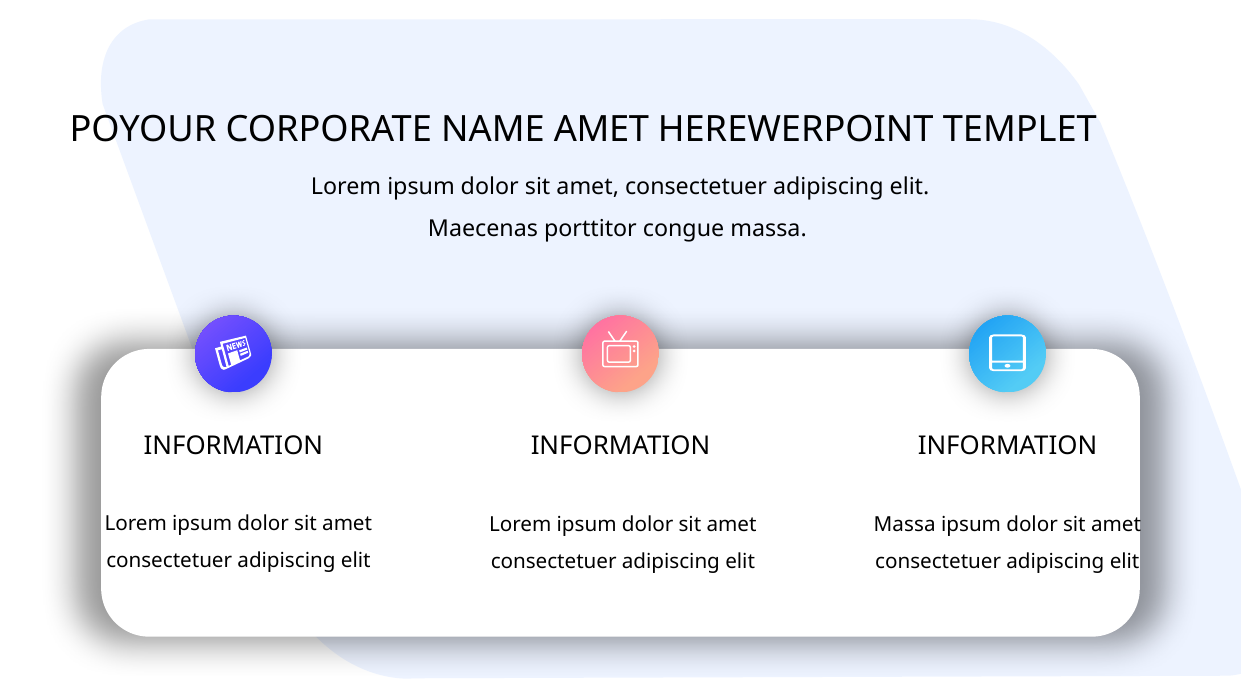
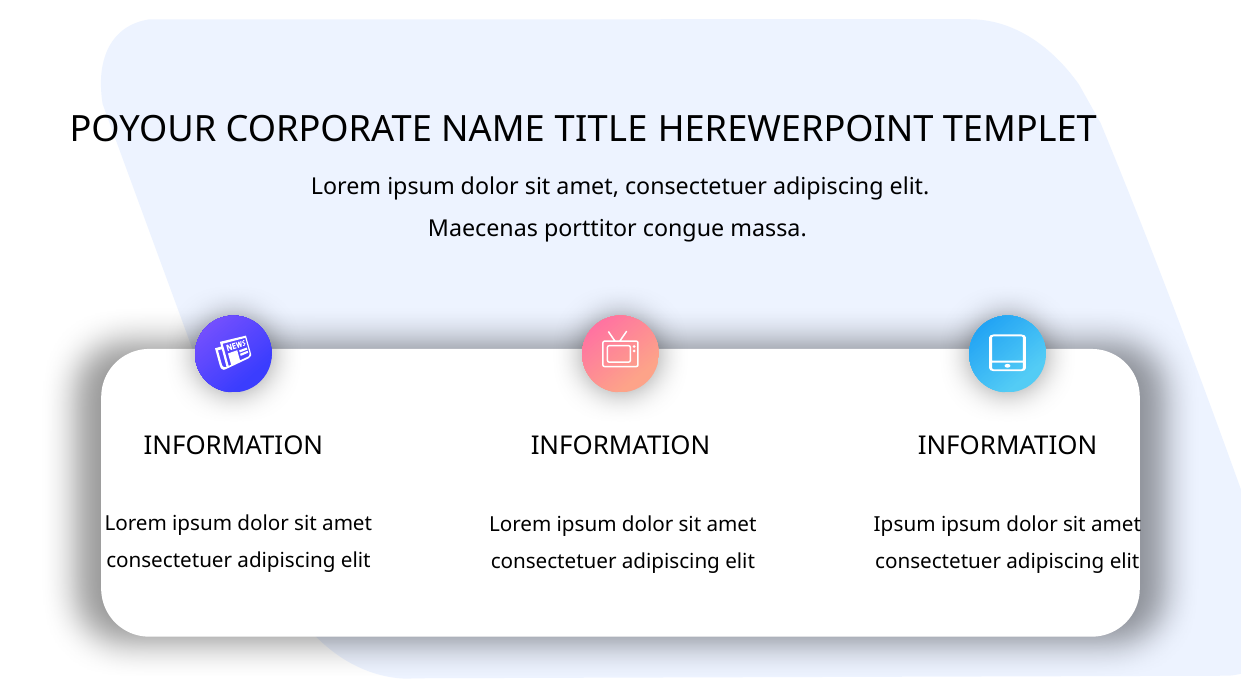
NAME AMET: AMET -> TITLE
Massa at (905, 524): Massa -> Ipsum
